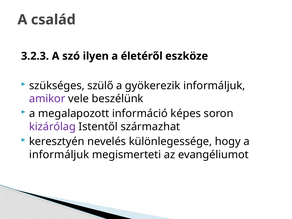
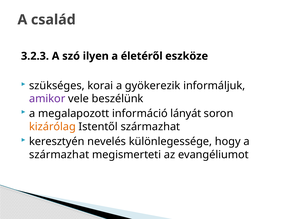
szülő: szülő -> korai
képes: képes -> lányát
kizárólag colour: purple -> orange
informáljuk at (59, 155): informáljuk -> származhat
